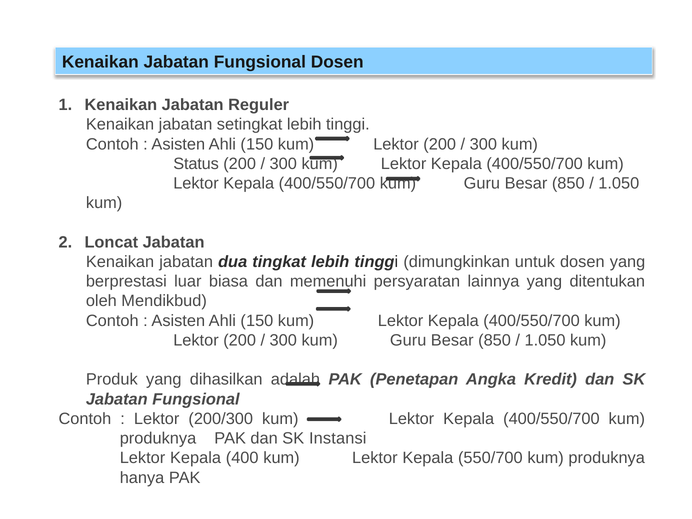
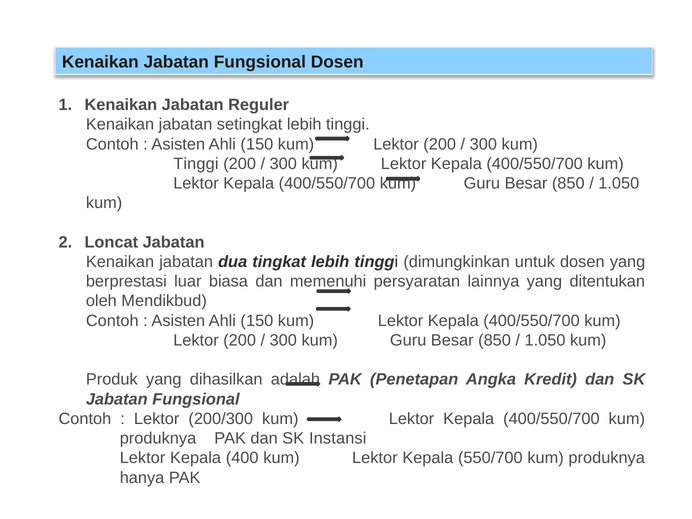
Status at (196, 164): Status -> Tinggi
